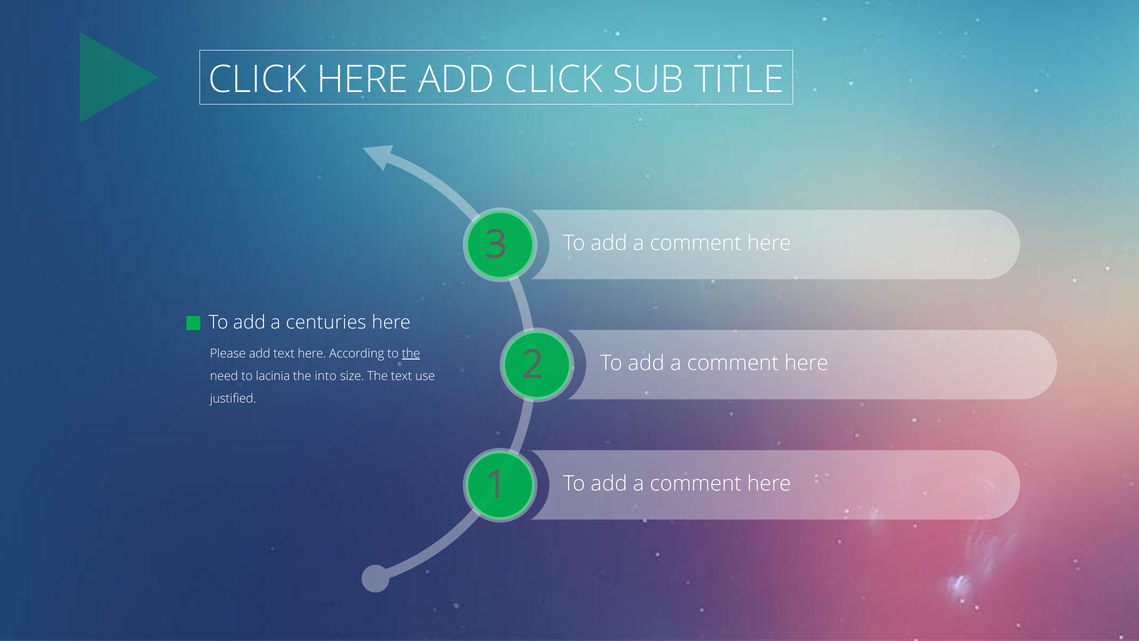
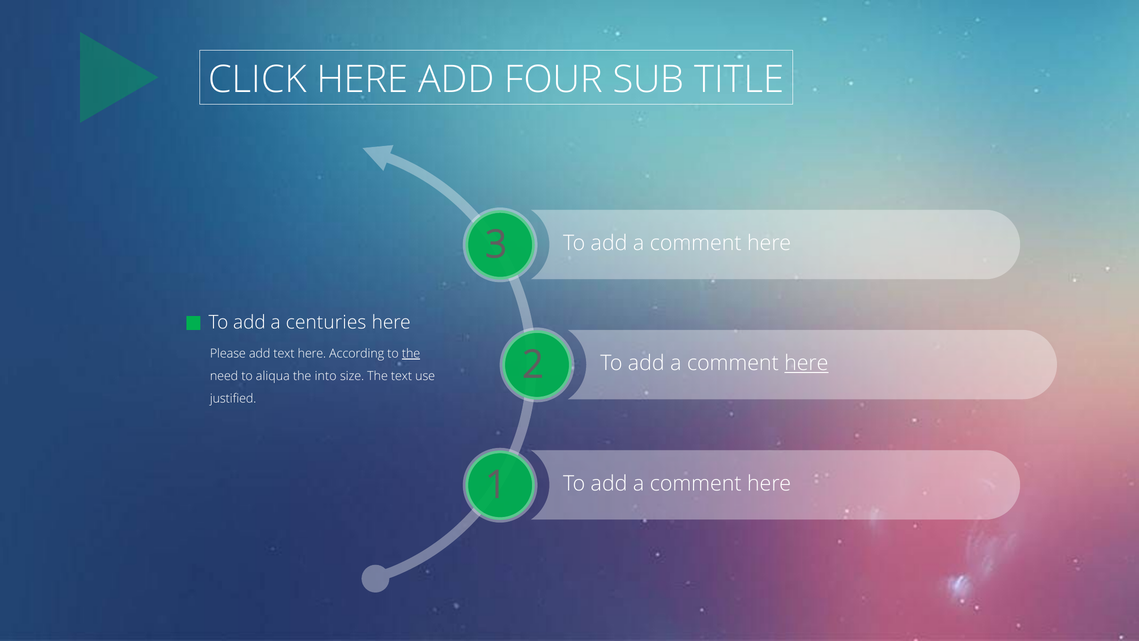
ADD CLICK: CLICK -> FOUR
here at (806, 363) underline: none -> present
lacinia: lacinia -> aliqua
